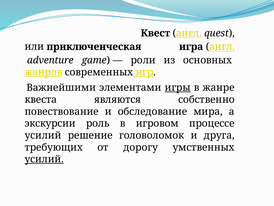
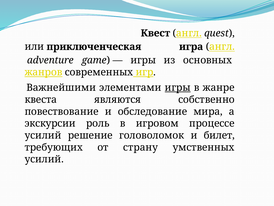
роли at (143, 60): роли -> игры
друга: друга -> билет
дорогу: дорогу -> страну
усилий at (44, 159) underline: present -> none
